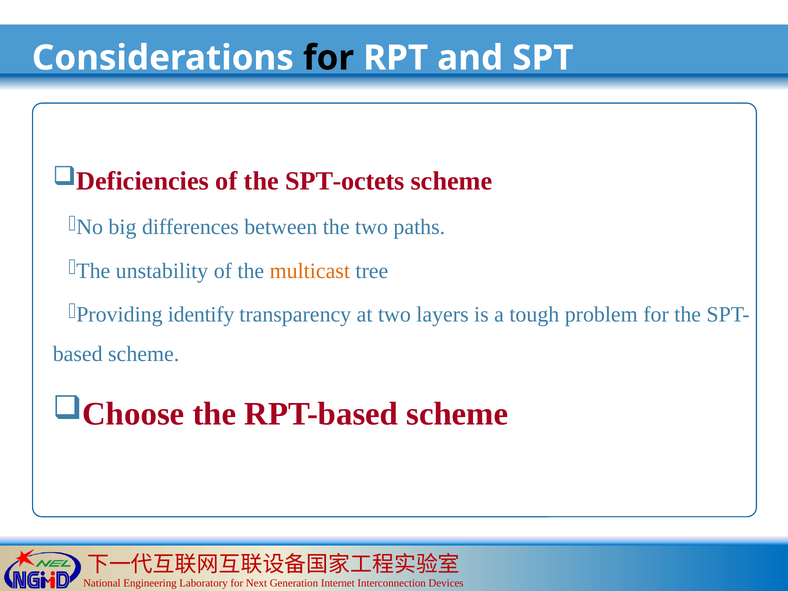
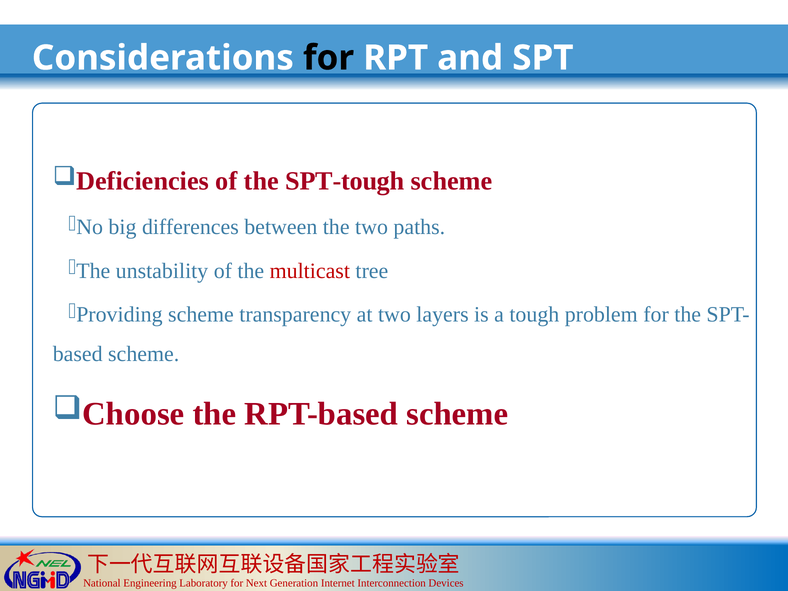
SPT-octets: SPT-octets -> SPT-tough
multicast colour: orange -> red
identify at (201, 315): identify -> scheme
